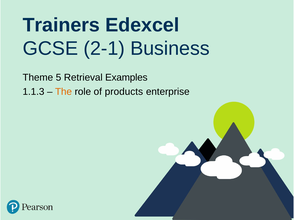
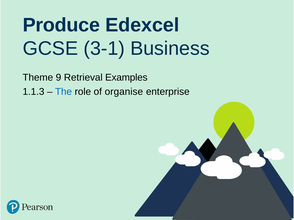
Trainers: Trainers -> Produce
2-1: 2-1 -> 3-1
5: 5 -> 9
The colour: orange -> blue
products: products -> organise
